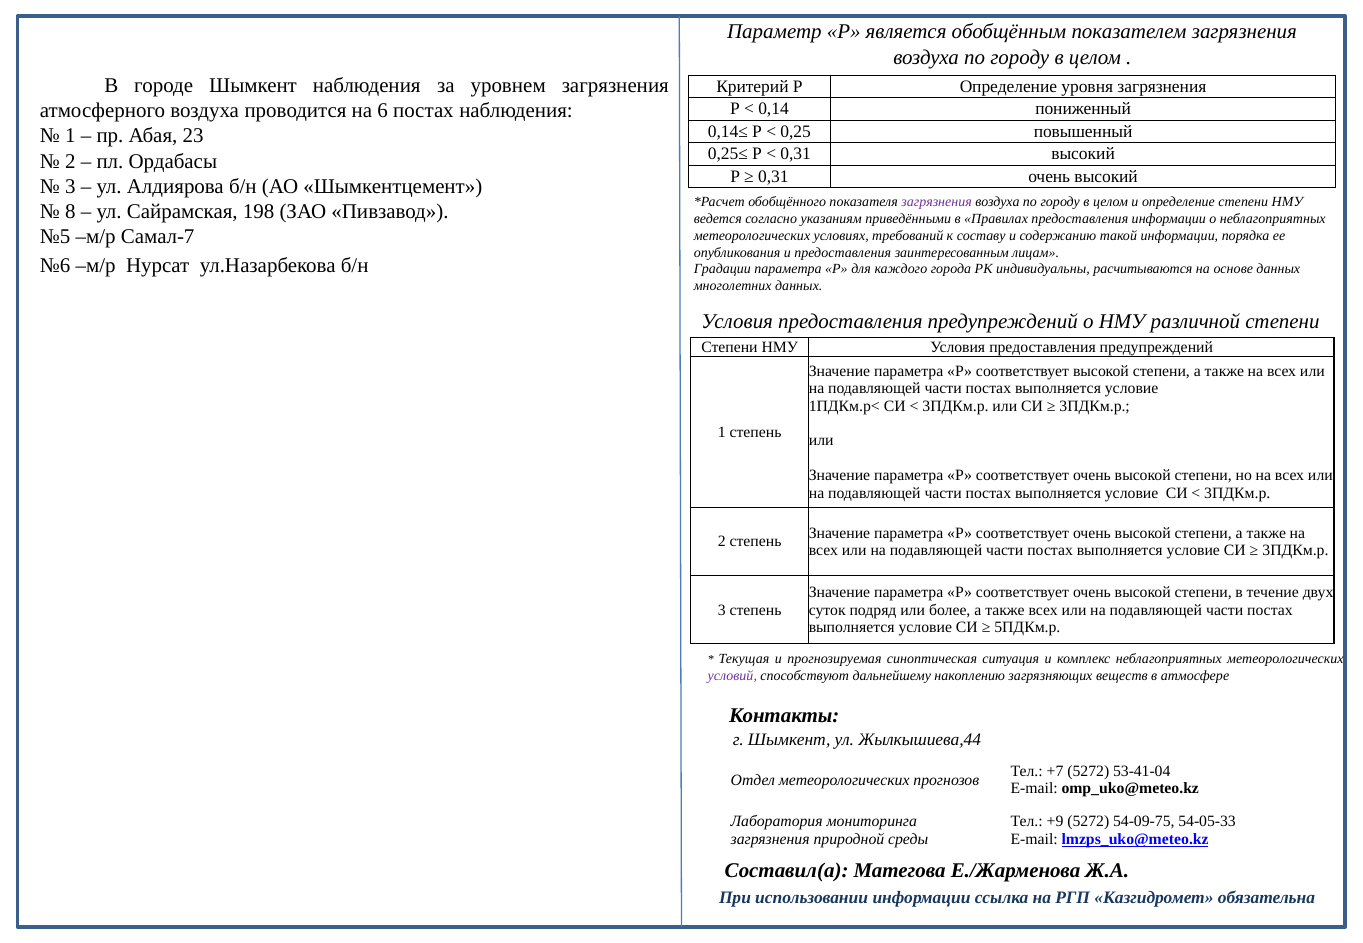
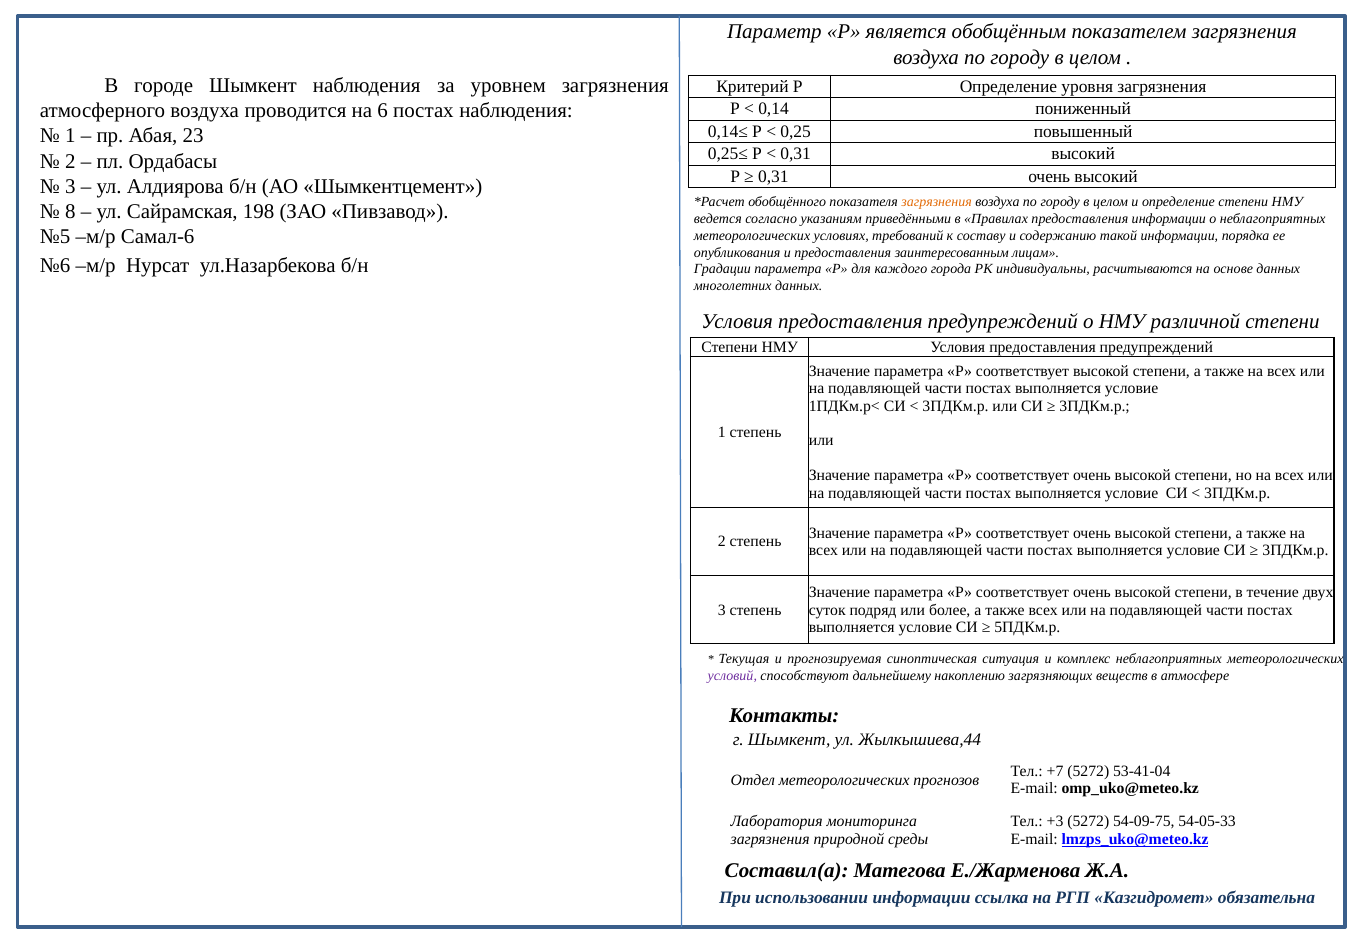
загрязнения at (937, 202) colour: purple -> orange
Самал-7: Самал-7 -> Самал-6
+9: +9 -> +3
